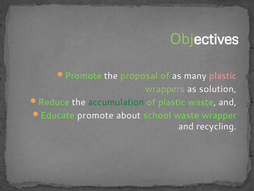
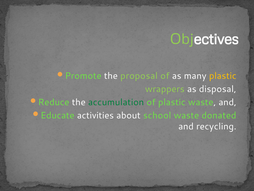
plastic at (223, 76) colour: pink -> yellow
solution: solution -> disposal
promote: promote -> activities
wrapper: wrapper -> donated
